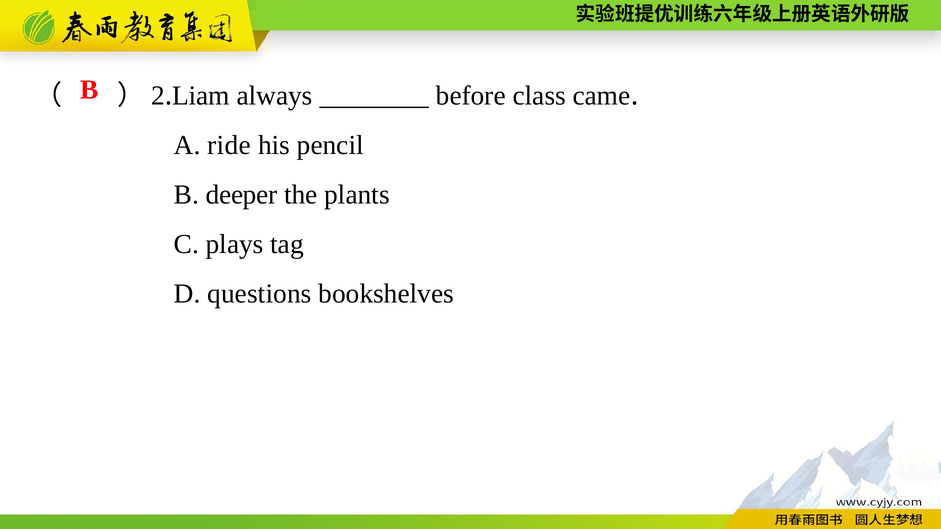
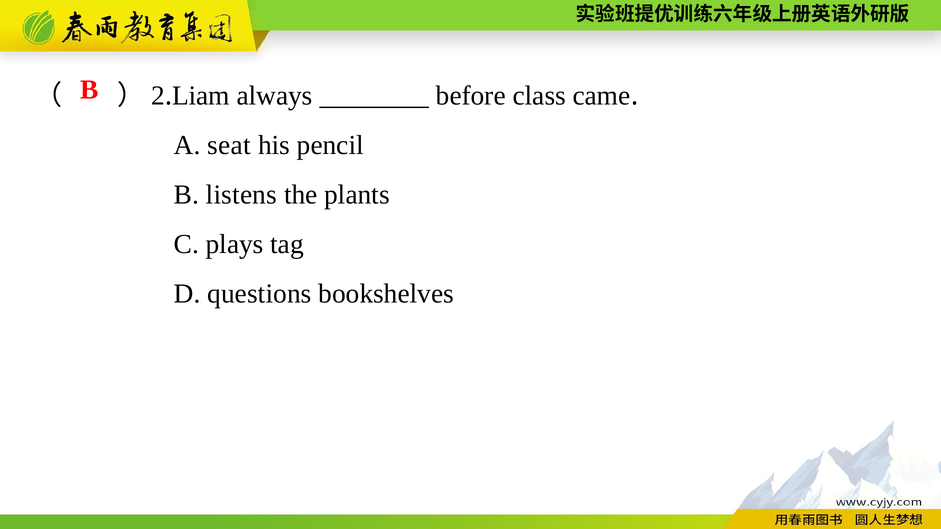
ride: ride -> seat
deeper: deeper -> listens
